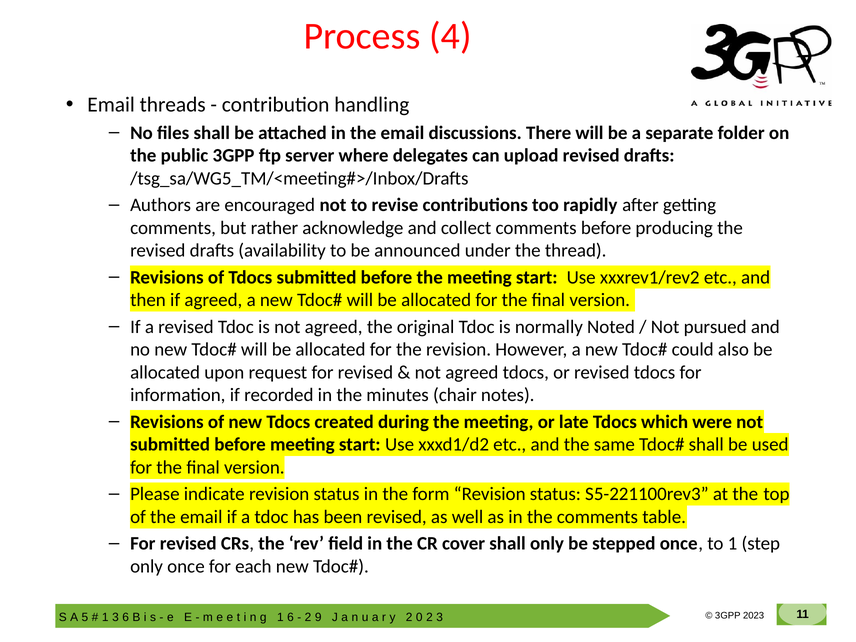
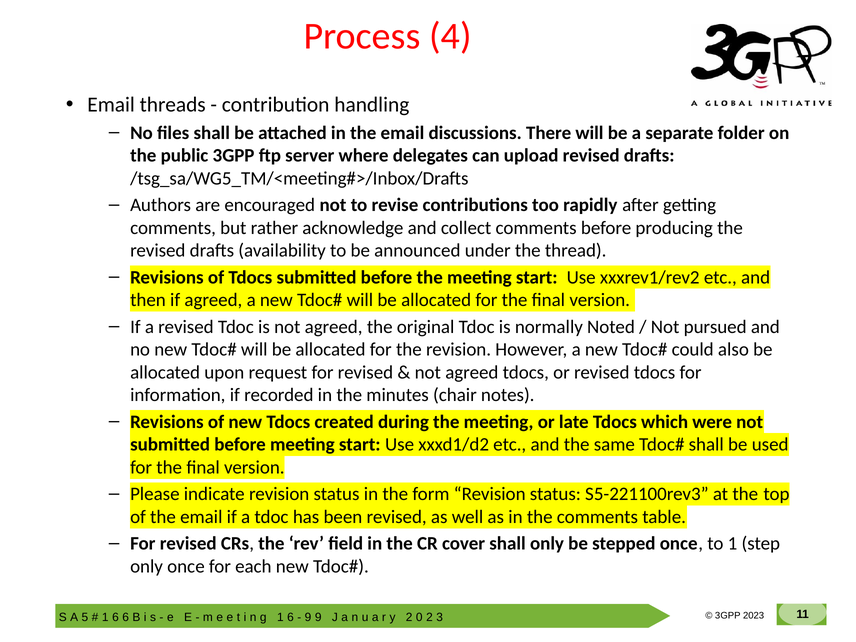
3 at (115, 617): 3 -> 6
2 at (308, 617): 2 -> 9
